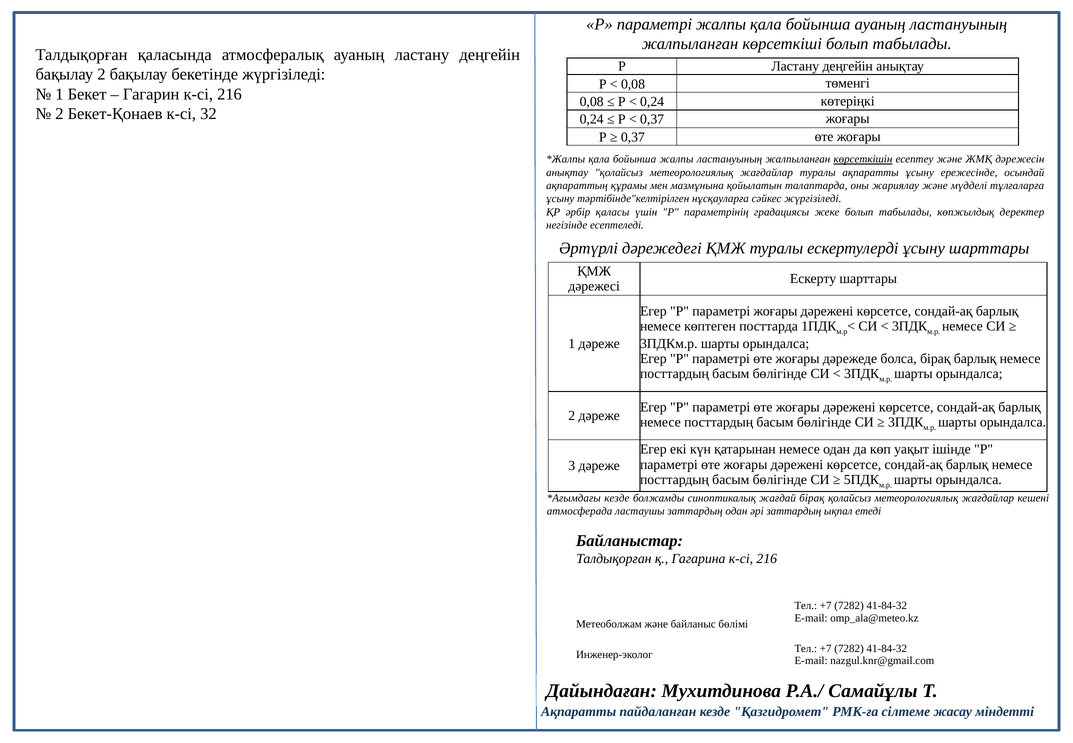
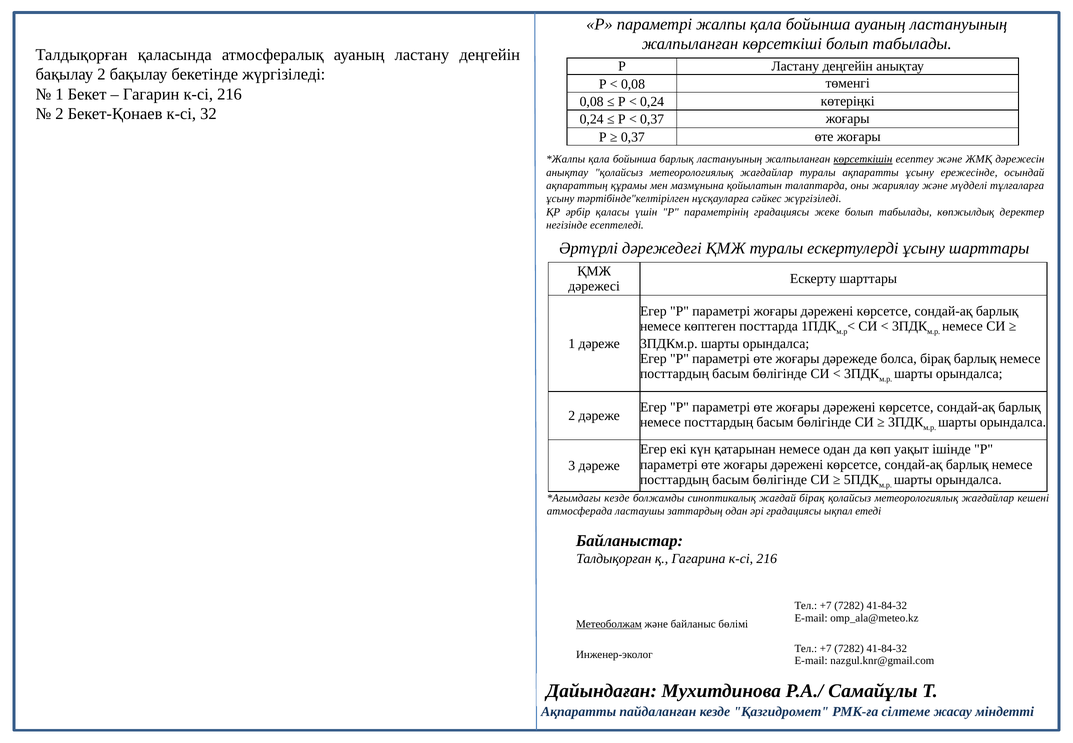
бойынша жалпы: жалпы -> барлық
әрі заттардың: заттардың -> градациясы
Метеоболжам underline: none -> present
